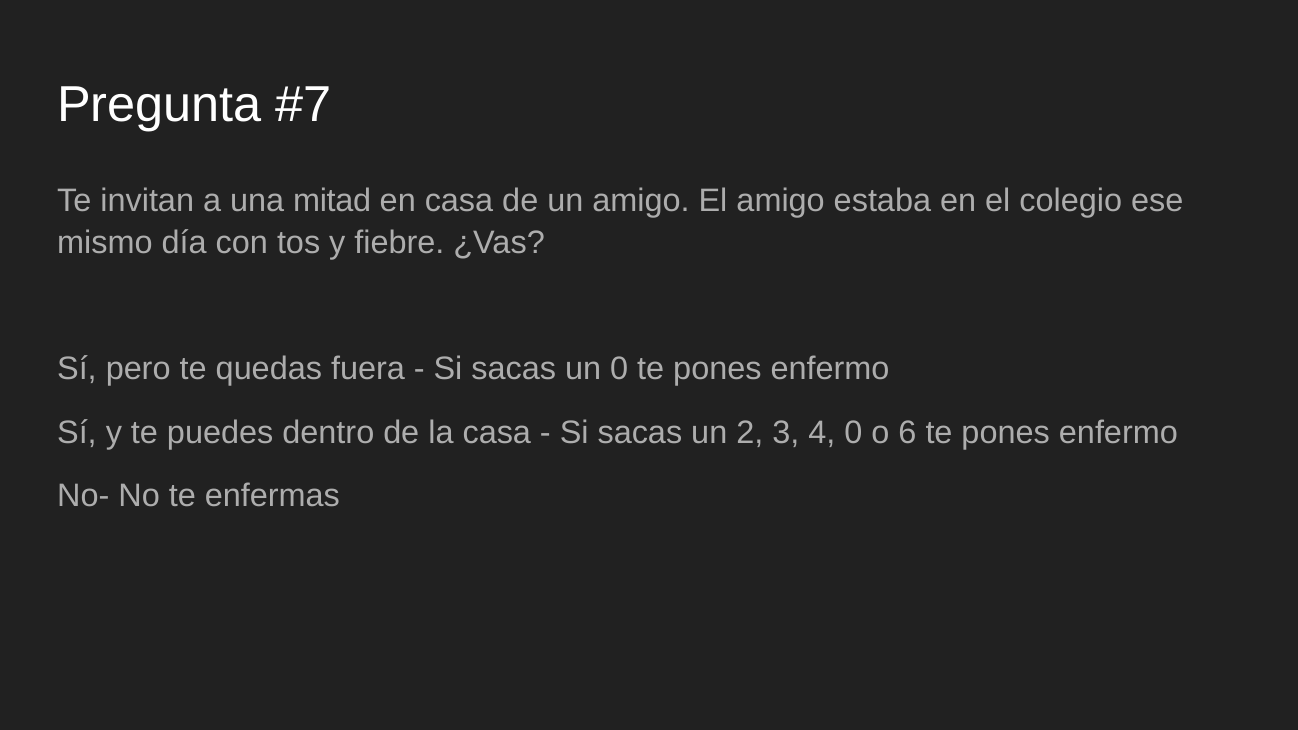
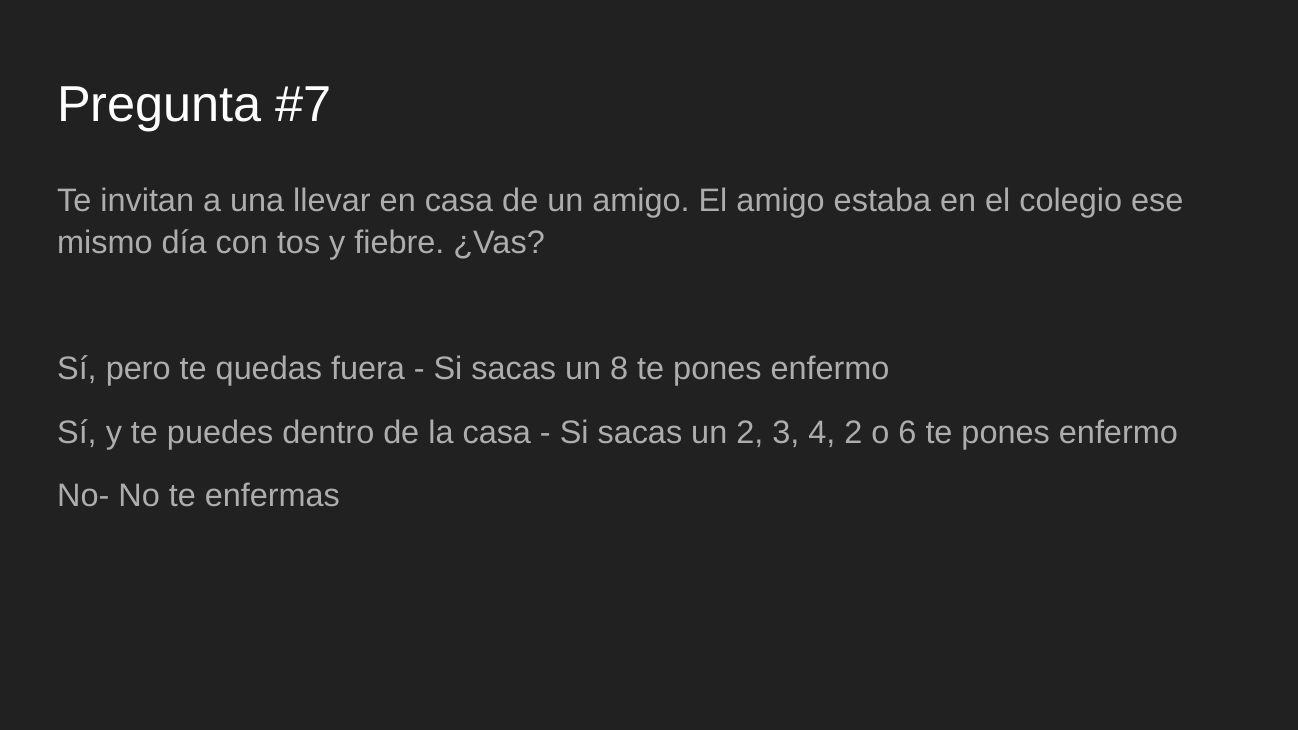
mitad: mitad -> llevar
un 0: 0 -> 8
4 0: 0 -> 2
